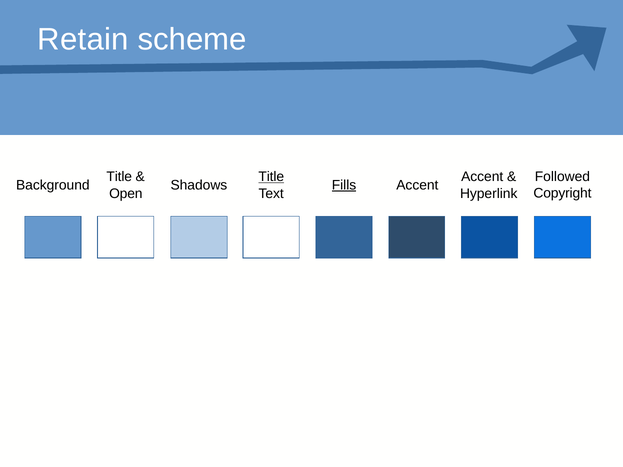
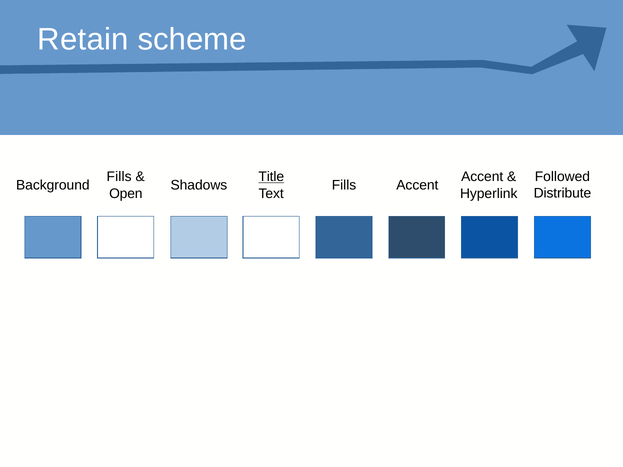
Title at (119, 177): Title -> Fills
Fills at (344, 185) underline: present -> none
Copyright: Copyright -> Distribute
